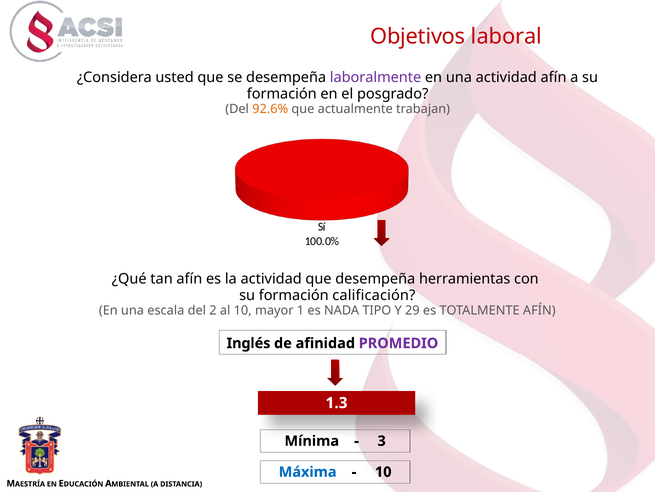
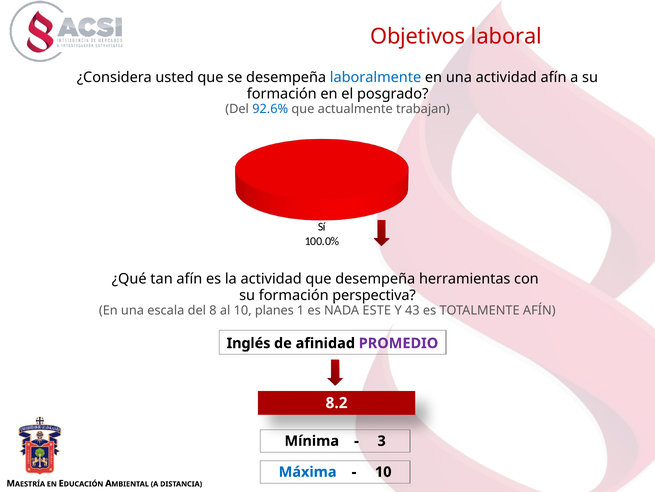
laboralmente colour: purple -> blue
92.6% colour: orange -> blue
calificación: calificación -> perspectiva
2: 2 -> 8
mayor: mayor -> planes
TIPO: TIPO -> ESTE
29: 29 -> 43
1.3: 1.3 -> 8.2
